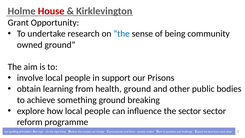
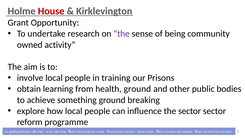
the at (122, 34) colour: blue -> purple
owned ground: ground -> activity
support: support -> training
